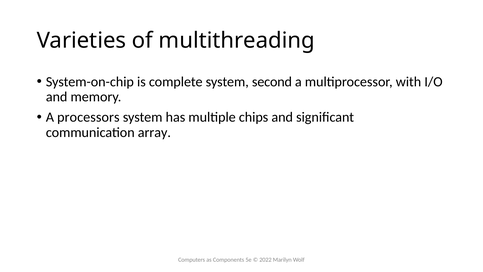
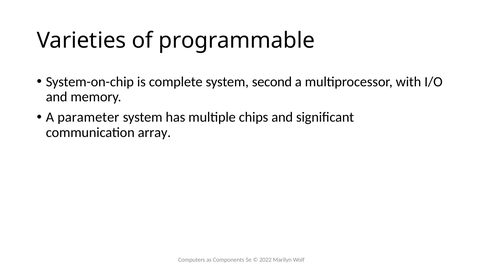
multithreading: multithreading -> programmable
processors: processors -> parameter
